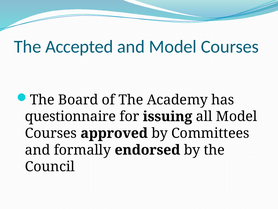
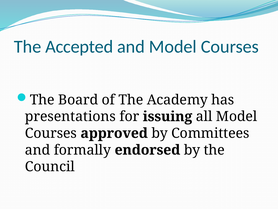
questionnaire: questionnaire -> presentations
